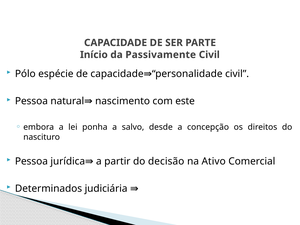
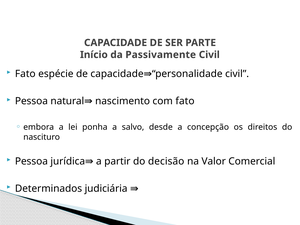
Pólo at (25, 74): Pólo -> Fato
com este: este -> fato
Ativo: Ativo -> Valor
